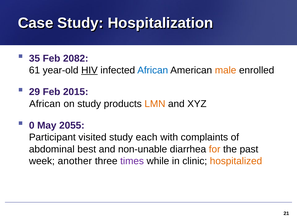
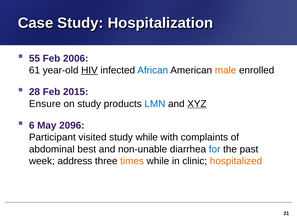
35: 35 -> 55
2082: 2082 -> 2006
29: 29 -> 28
African at (45, 104): African -> Ensure
LMN colour: orange -> blue
XYZ underline: none -> present
0: 0 -> 6
2055: 2055 -> 2096
study each: each -> while
for colour: orange -> blue
another: another -> address
times colour: purple -> orange
